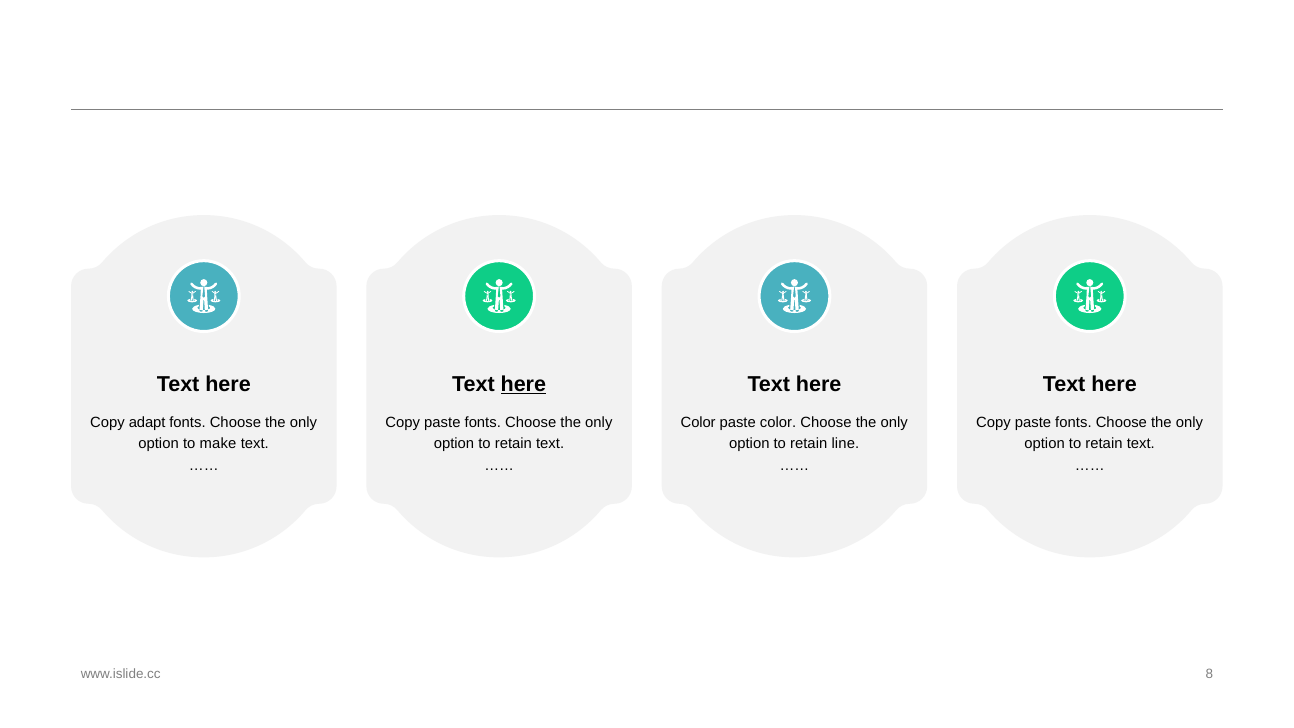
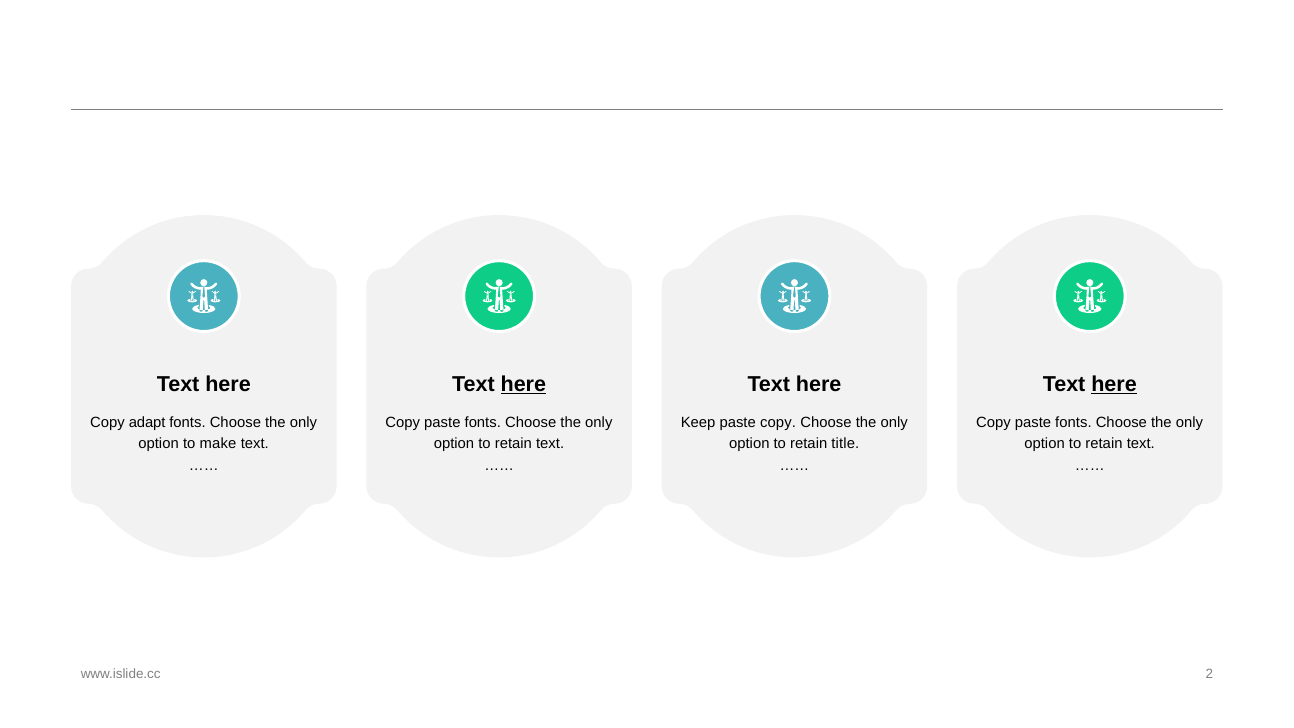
here at (1114, 384) underline: none -> present
Color at (698, 422): Color -> Keep
paste color: color -> copy
line: line -> title
8: 8 -> 2
